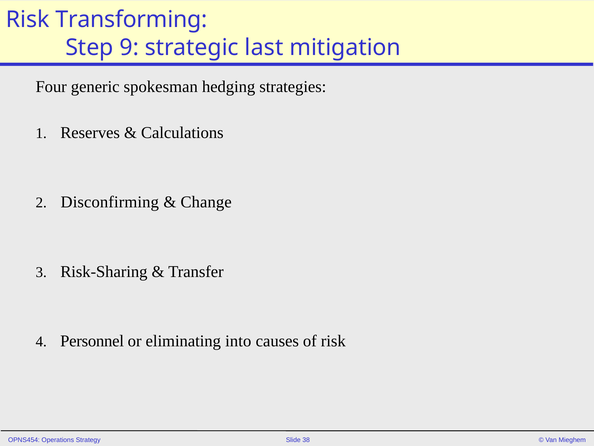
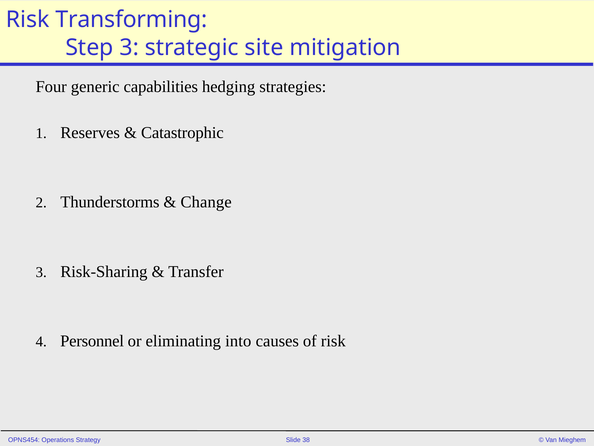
Step 9: 9 -> 3
last: last -> site
spokesman: spokesman -> capabilities
Calculations: Calculations -> Catastrophic
Disconfirming: Disconfirming -> Thunderstorms
